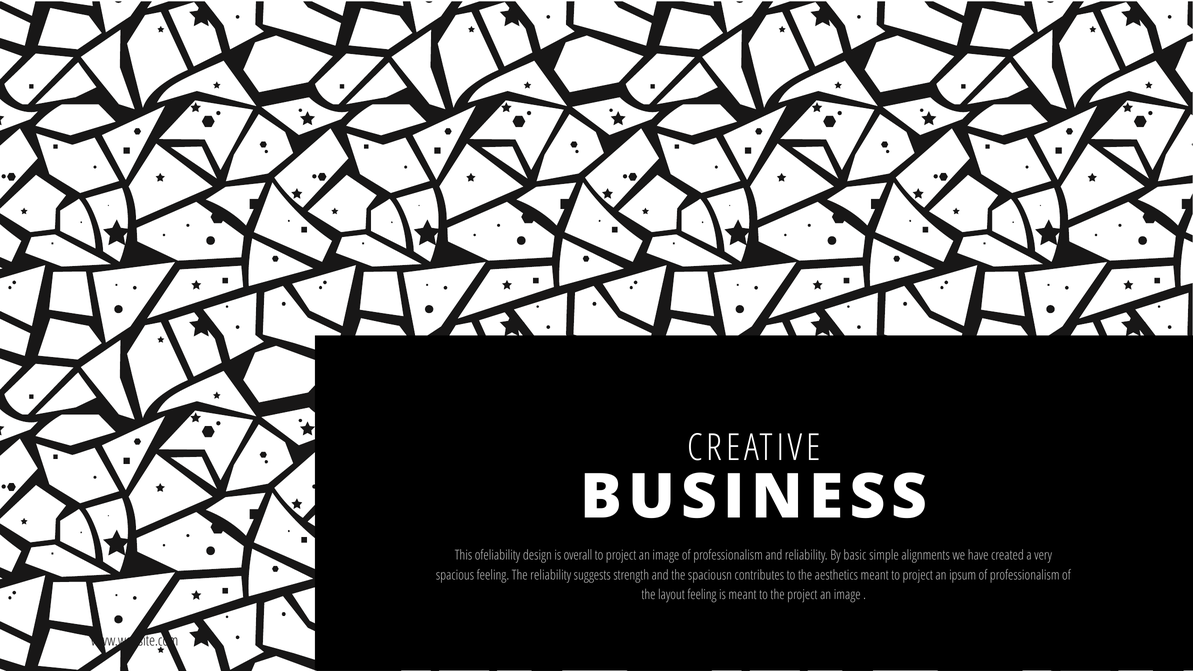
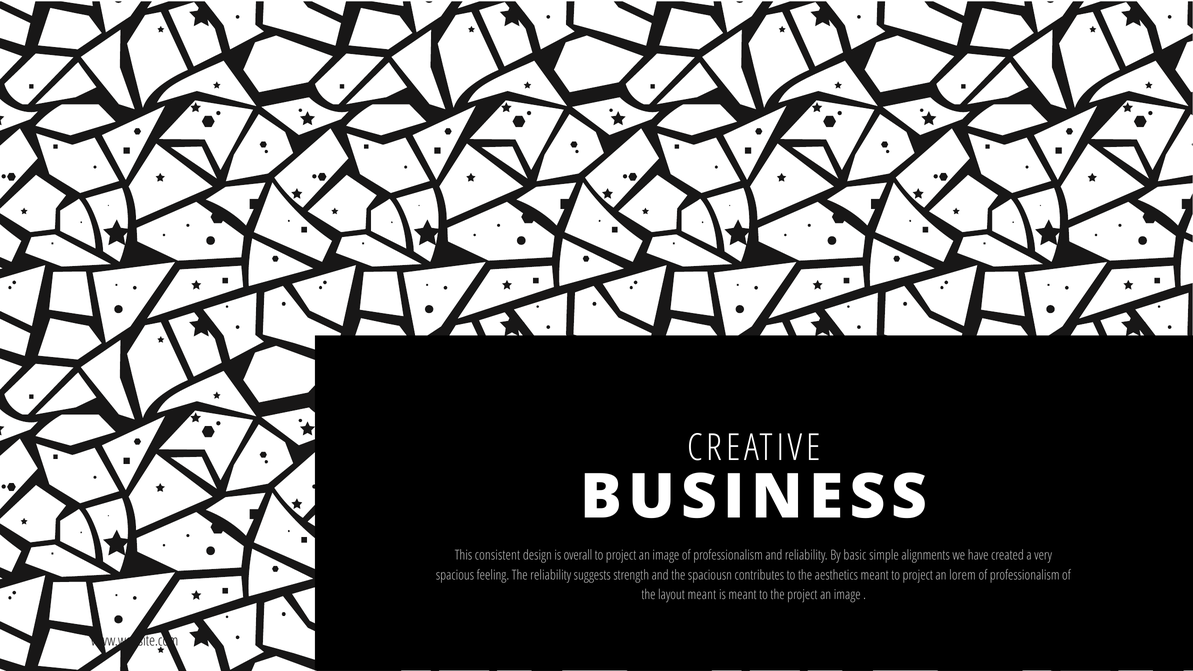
ofeliability: ofeliability -> consistent
ipsum: ipsum -> lorem
layout feeling: feeling -> meant
